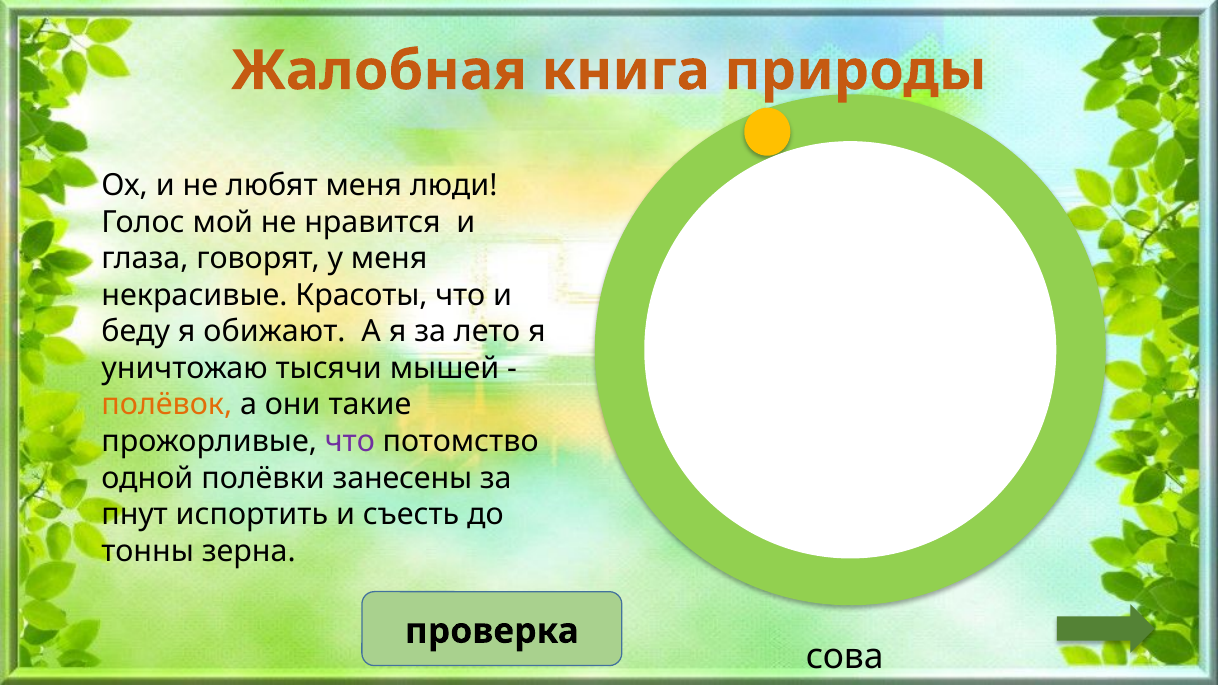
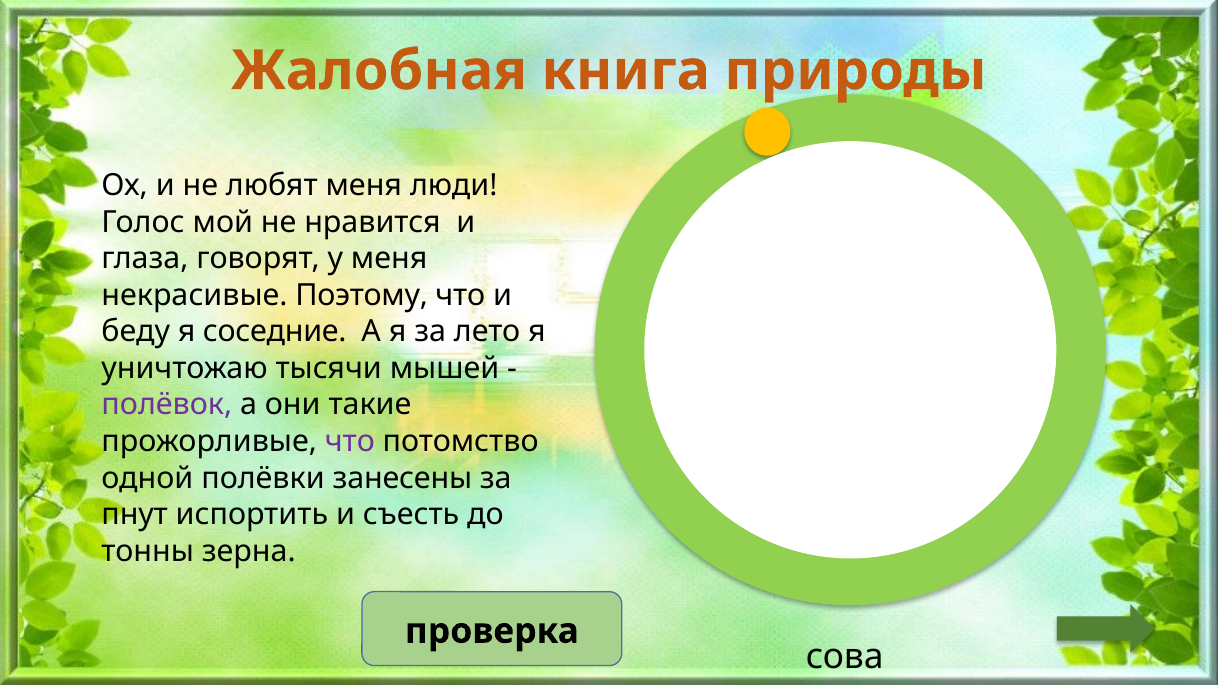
Красоты: Красоты -> Поэтому
обижают: обижают -> соседние
полёвок colour: orange -> purple
